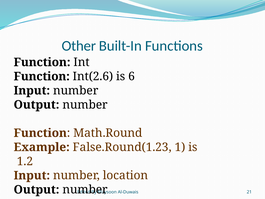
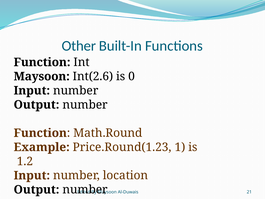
Function at (42, 76): Function -> Maysoon
6: 6 -> 0
False.Round(1.23: False.Round(1.23 -> Price.Round(1.23
